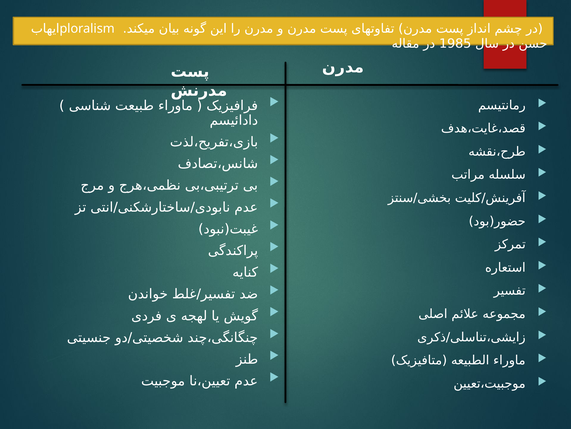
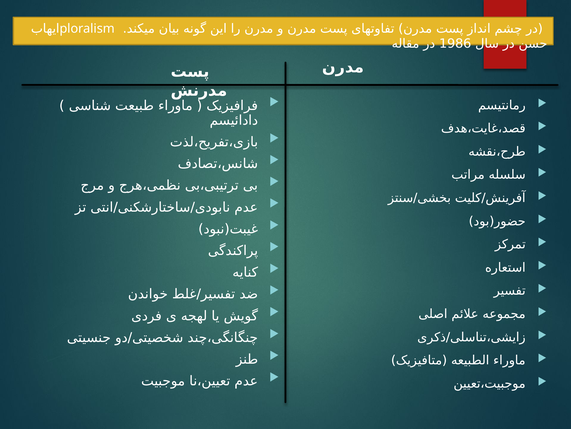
1985: 1985 -> 1986
